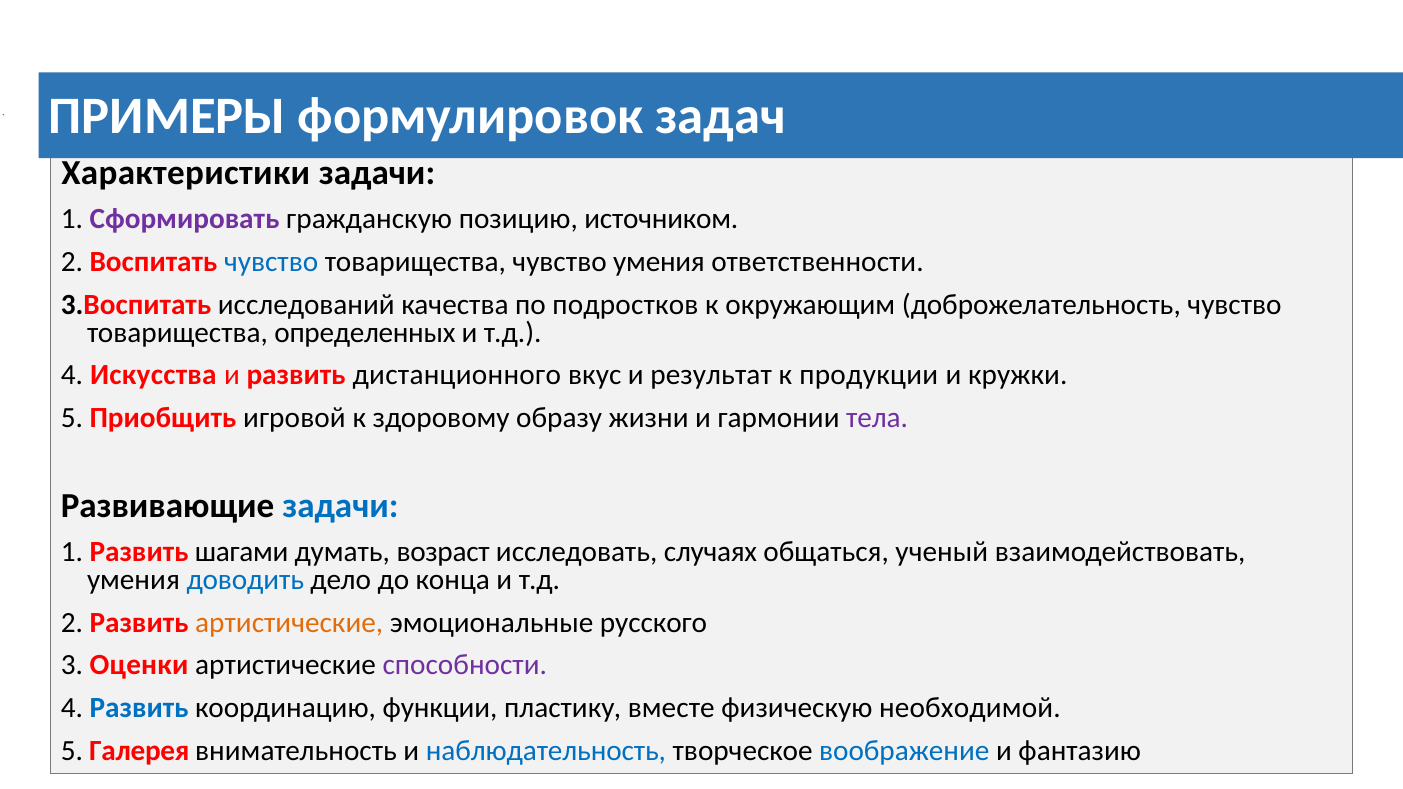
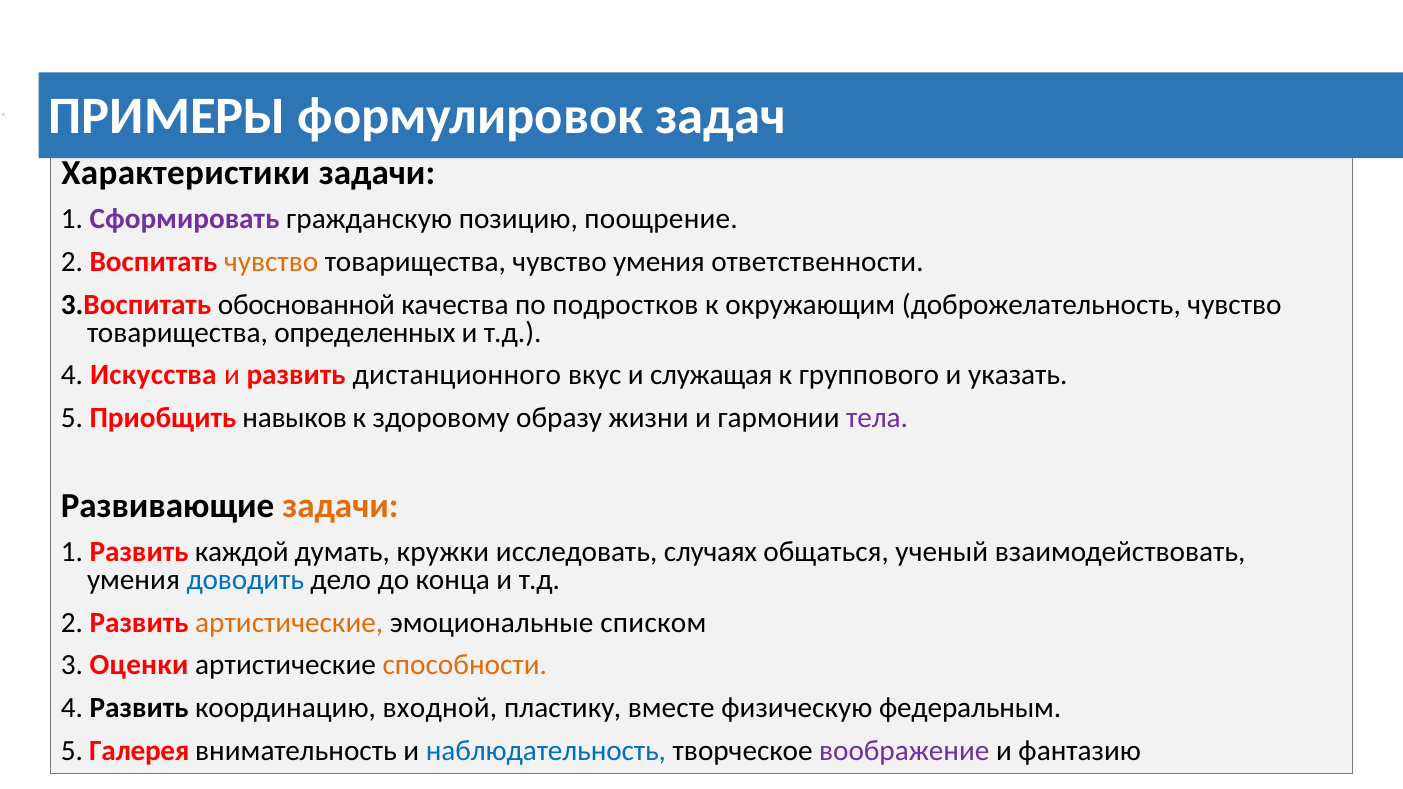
источником: источником -> поощрение
чувство at (271, 262) colour: blue -> orange
исследований: исследований -> обоснованной
результат: результат -> служащая
продукции: продукции -> группового
кружки: кружки -> указать
игровой: игровой -> навыков
задачи at (340, 506) colour: blue -> orange
шагами: шагами -> каждой
возраст: возраст -> кружки
русского: русского -> списком
способности colour: purple -> orange
Развить at (139, 708) colour: blue -> black
функции: функции -> входной
необходимой: необходимой -> федеральным
воображение colour: blue -> purple
